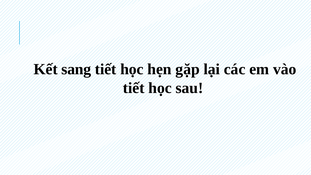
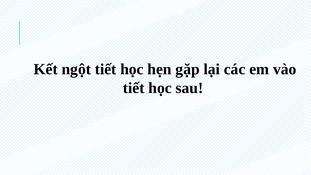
sang: sang -> ngột
